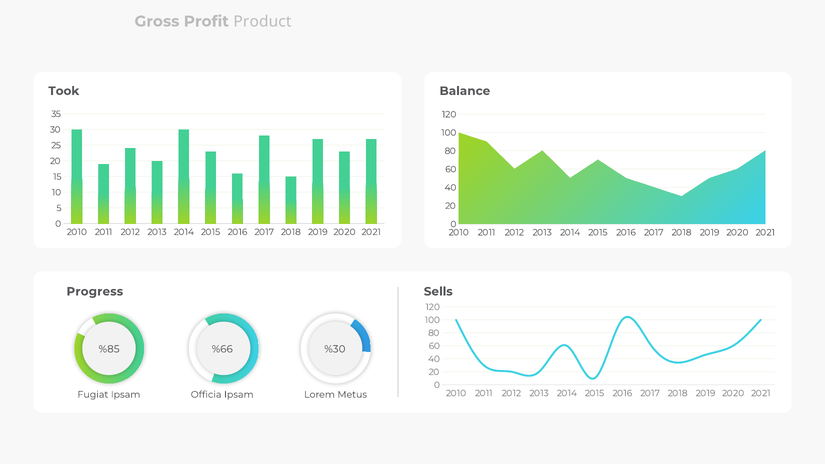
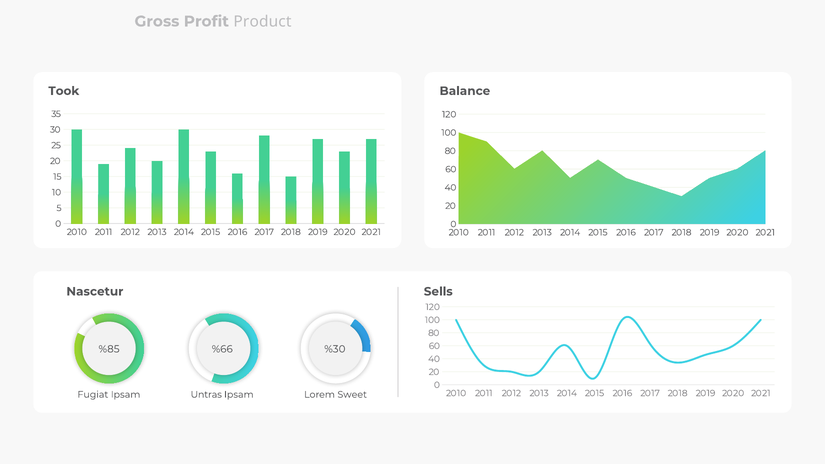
Progress: Progress -> Nascetur
Officia: Officia -> Untras
Metus: Metus -> Sweet
